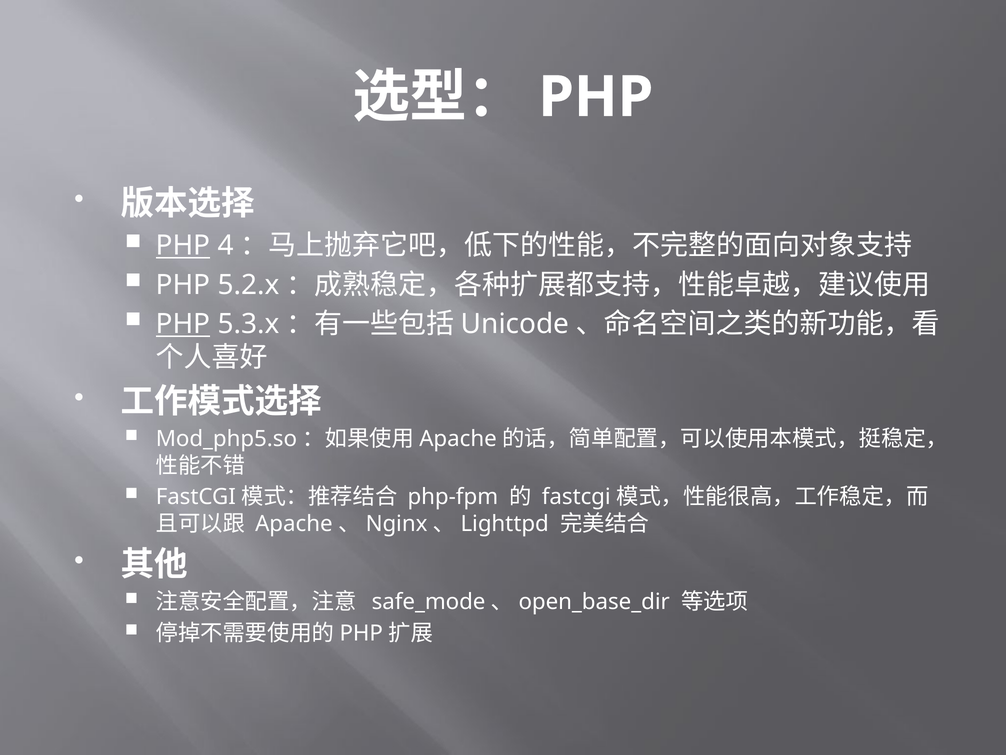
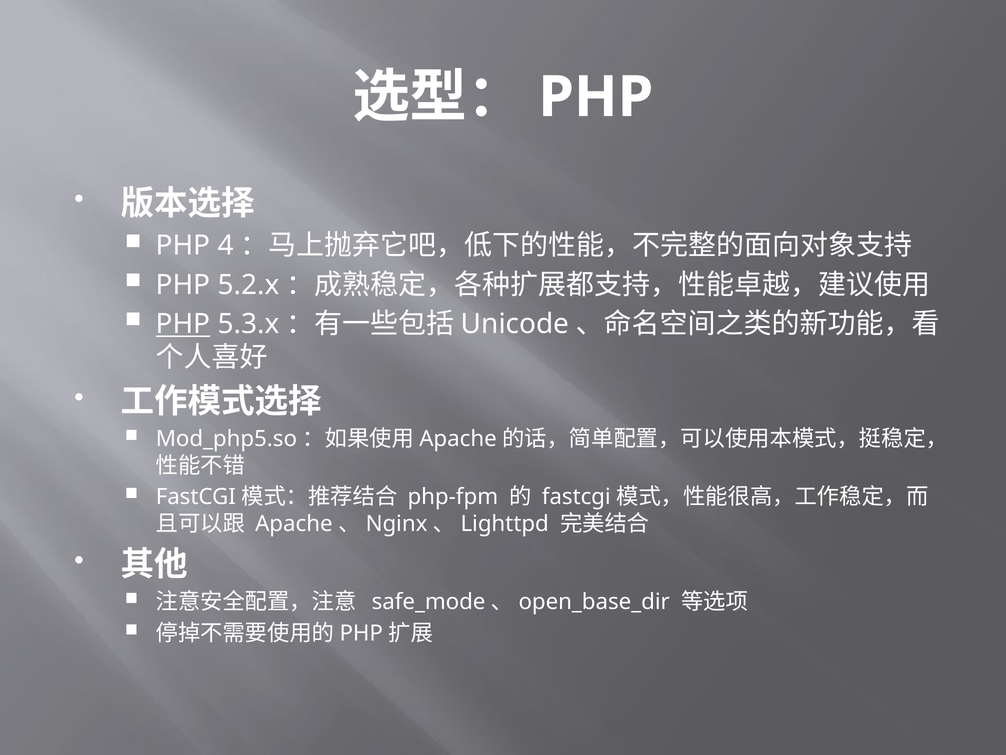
PHP at (183, 246) underline: present -> none
